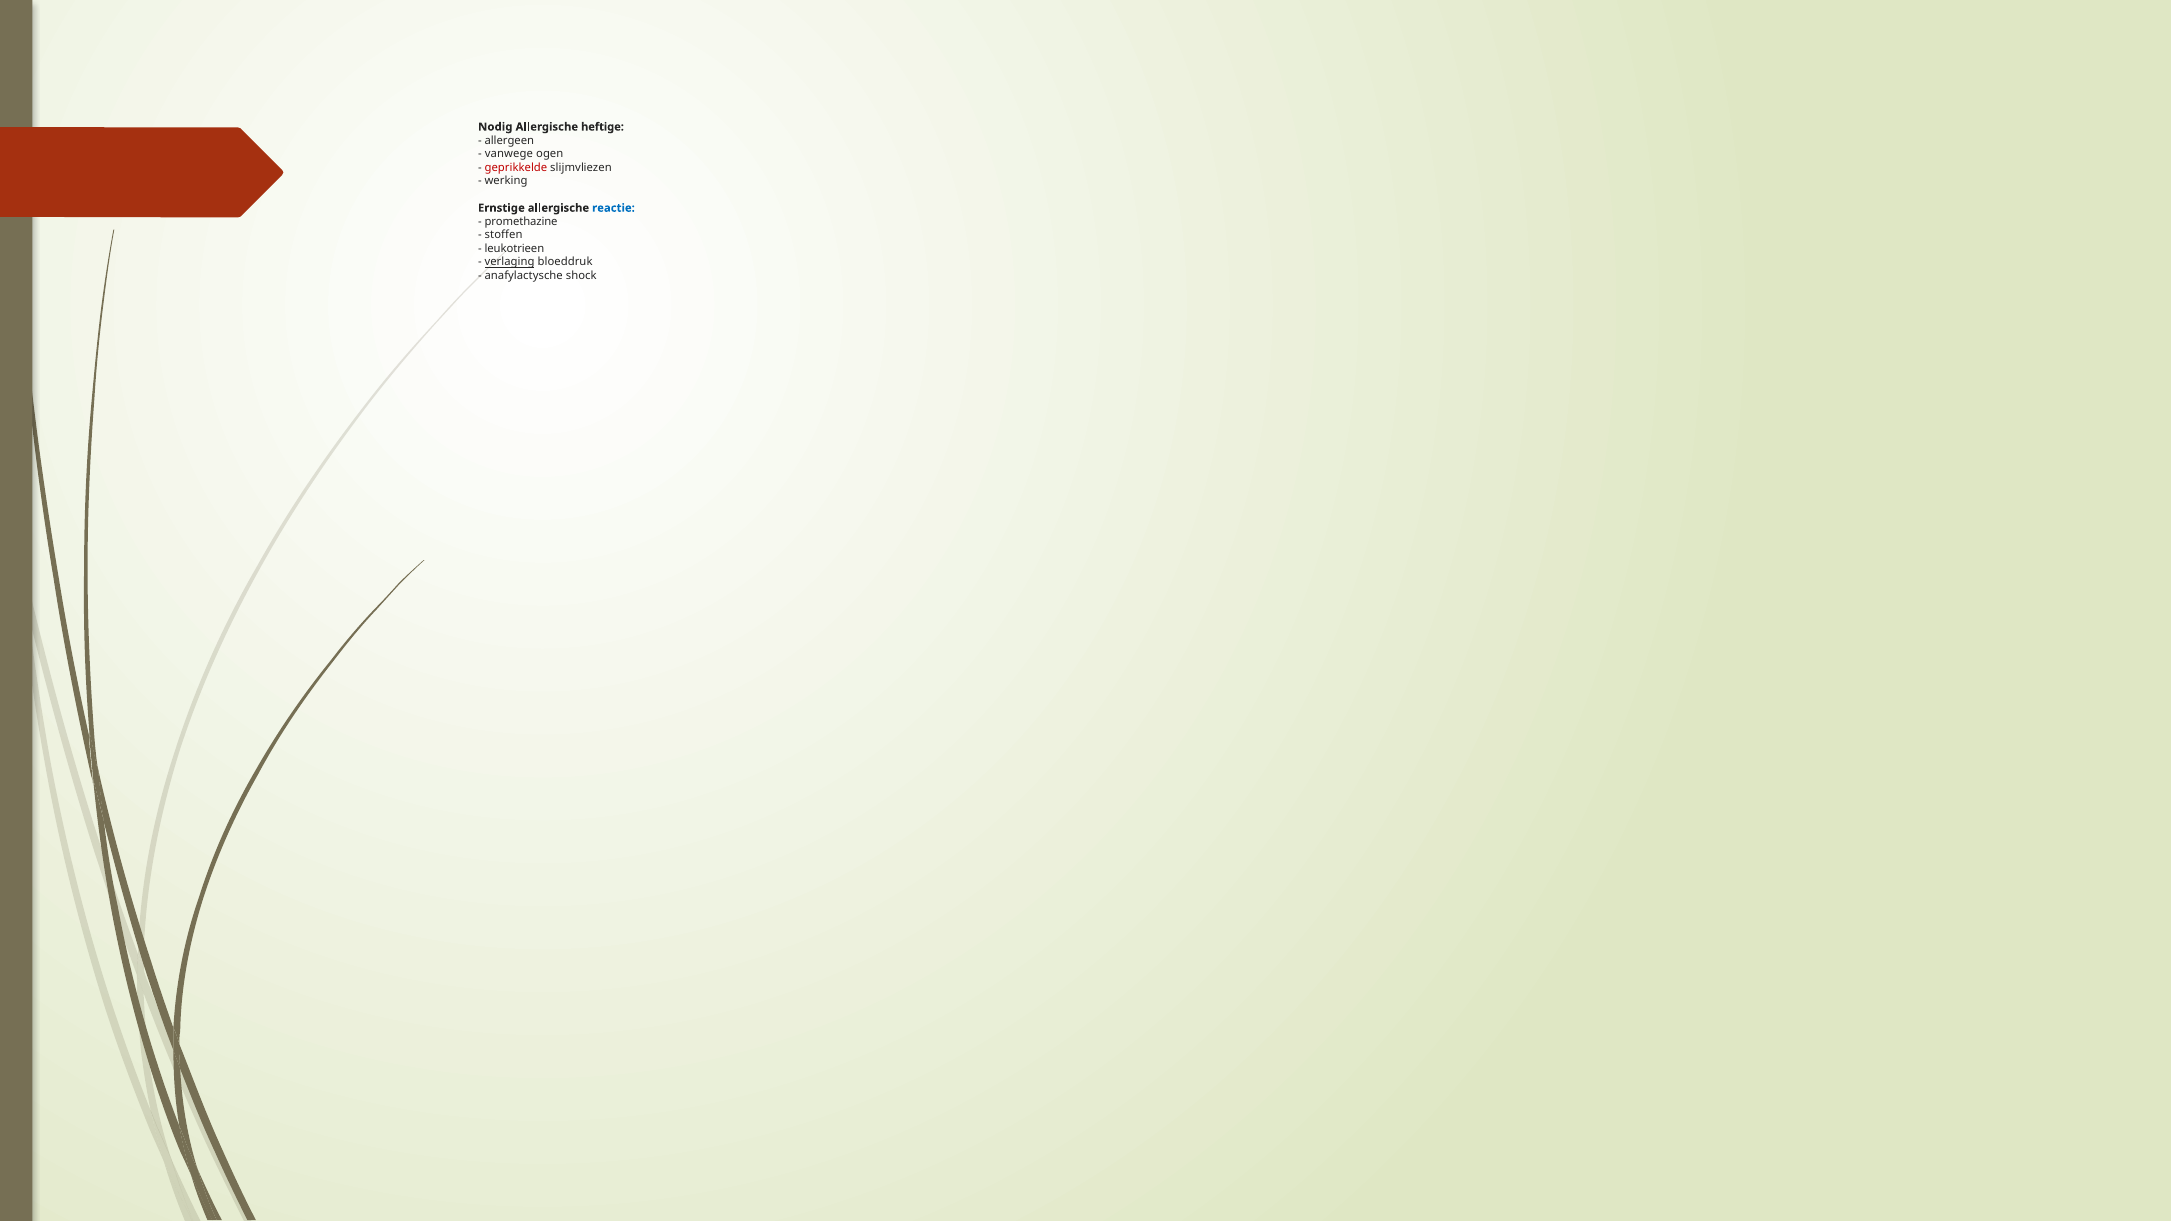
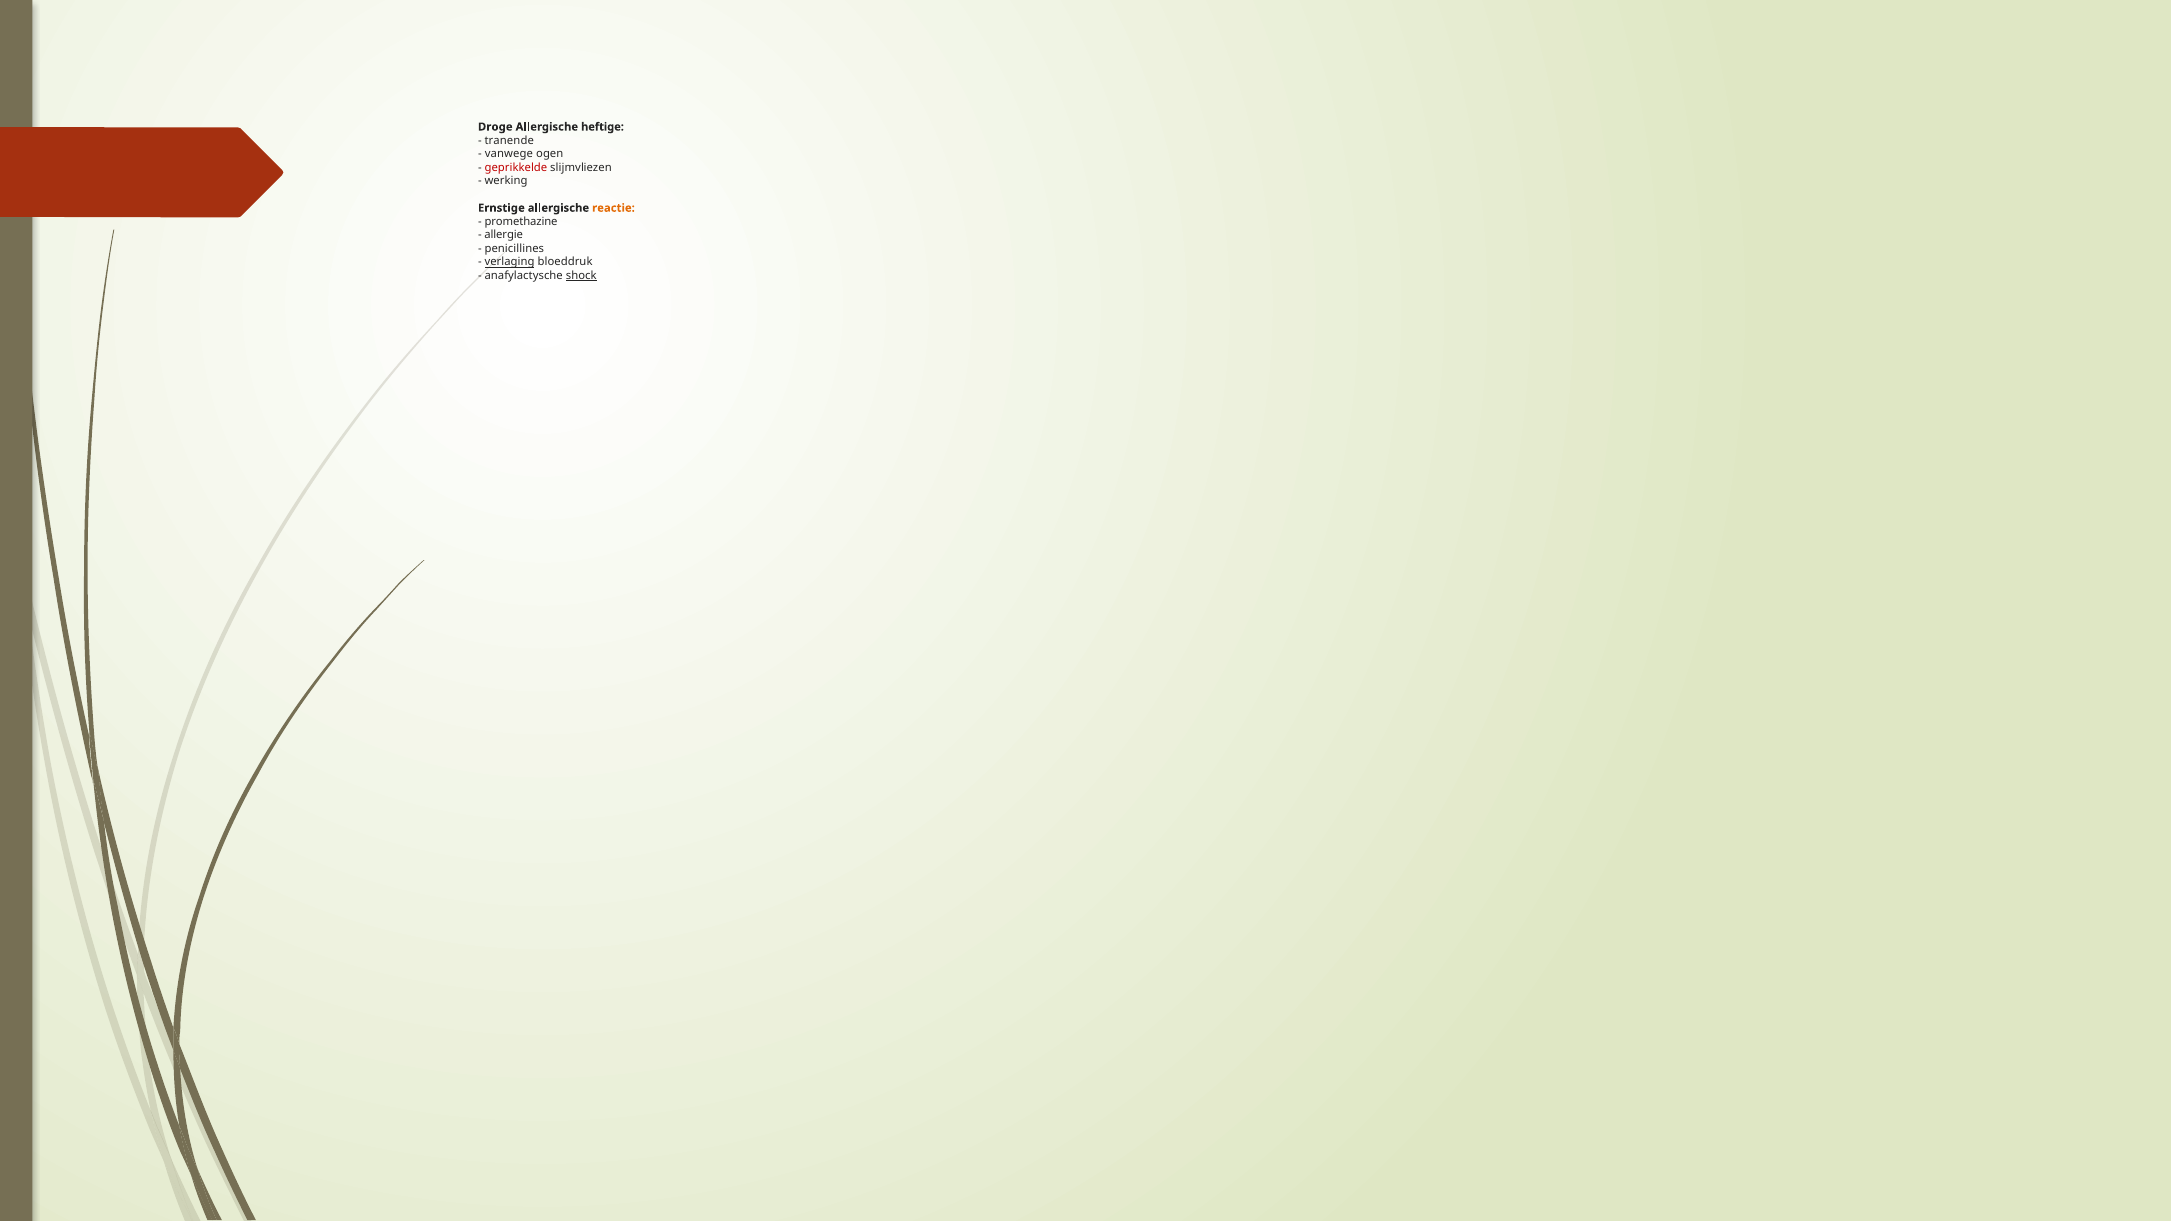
Nodig: Nodig -> Droge
allergeen: allergeen -> tranende
reactie colour: blue -> orange
stoffen: stoffen -> allergie
leukotrieen: leukotrieen -> penicillines
shock underline: none -> present
